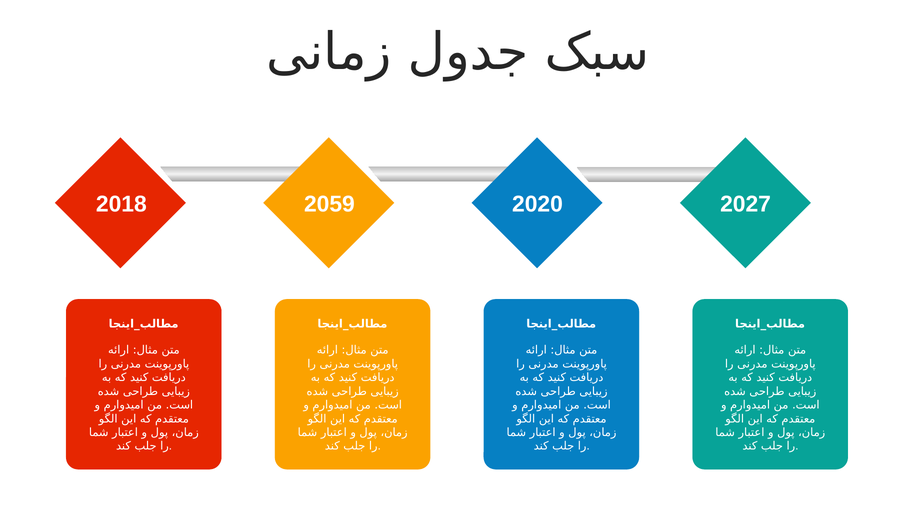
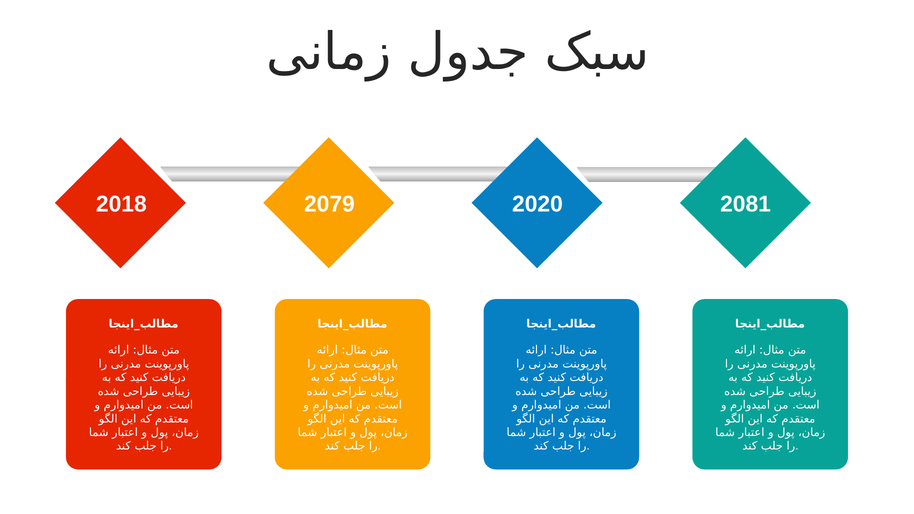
2059: 2059 -> 2079
2027: 2027 -> 2081
